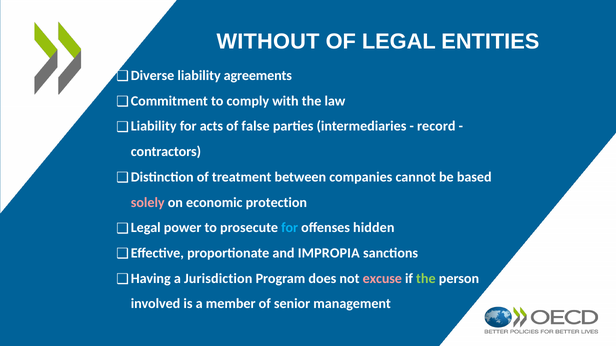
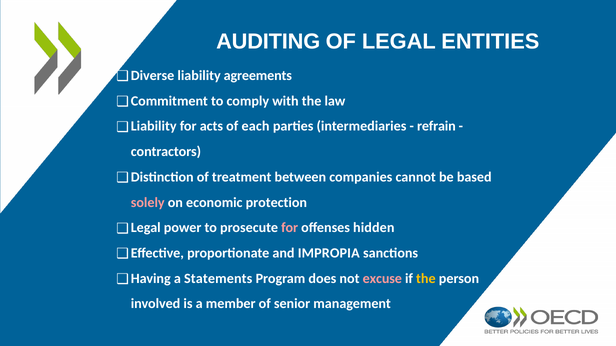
WITHOUT: WITHOUT -> AUDITING
false: false -> each
record: record -> refrain
for at (290, 228) colour: light blue -> pink
Jurisdiction: Jurisdiction -> Statements
the at (426, 279) colour: light green -> yellow
